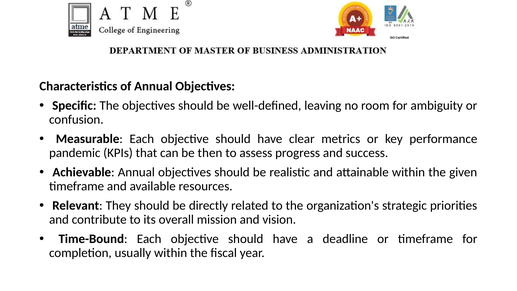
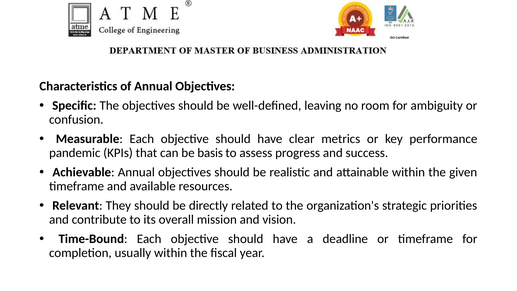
then: then -> basis
